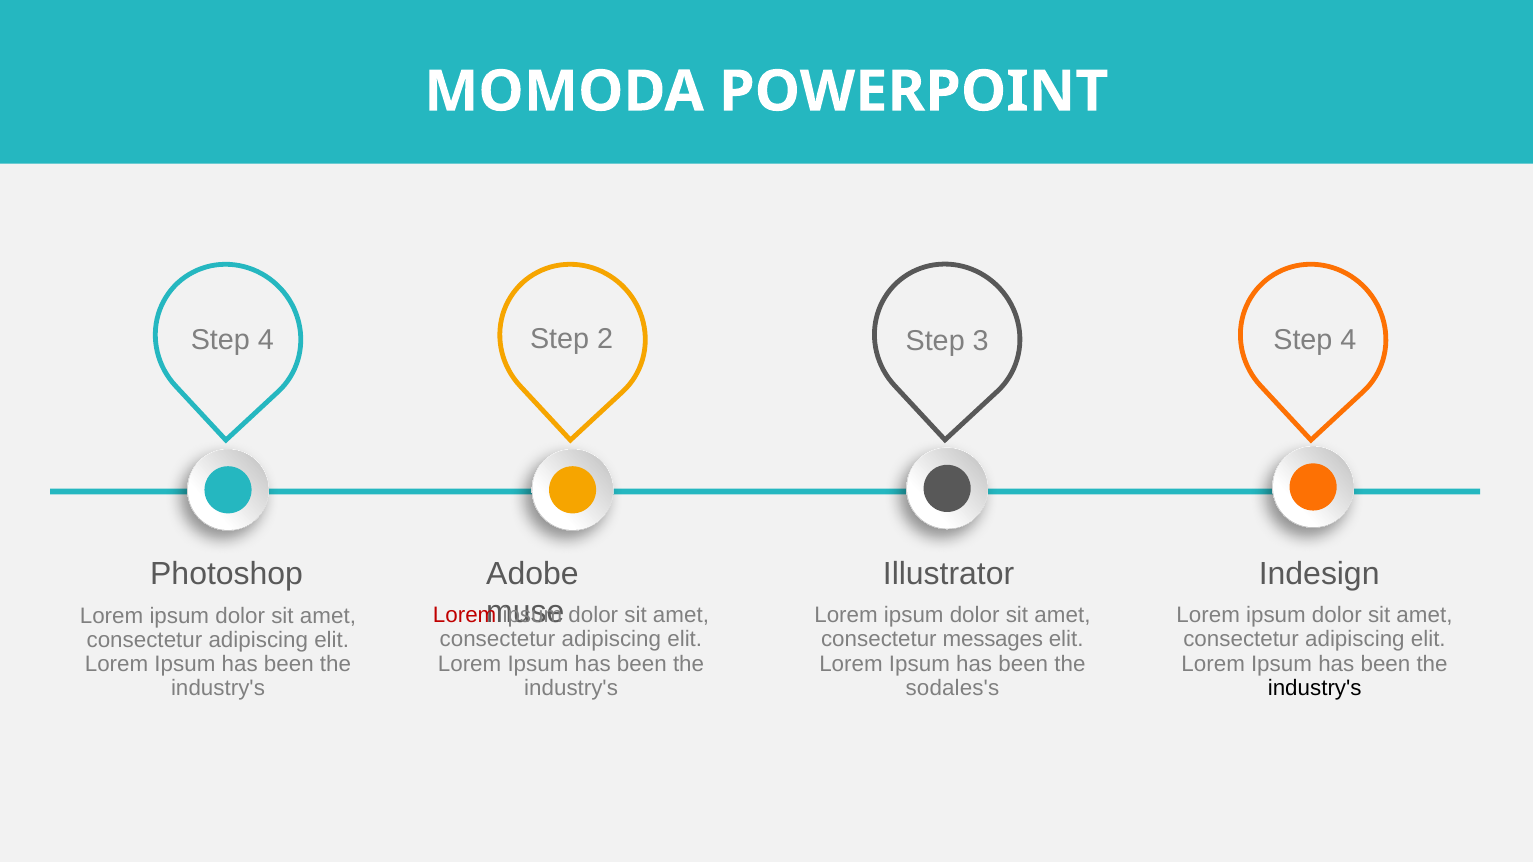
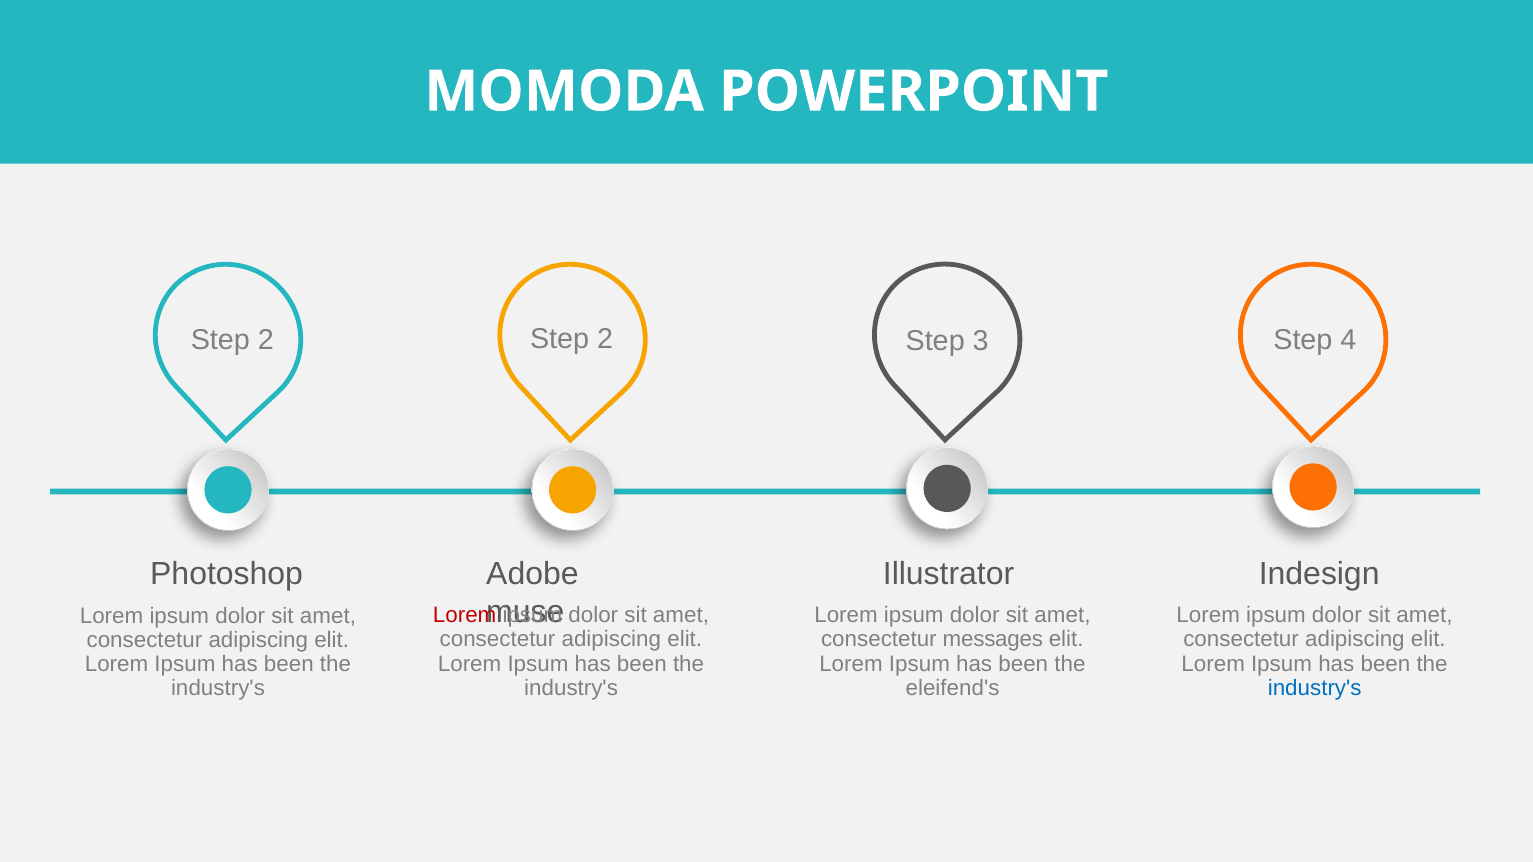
4 at (266, 341): 4 -> 2
sodales's: sodales's -> eleifend's
industry's at (1315, 688) colour: black -> blue
